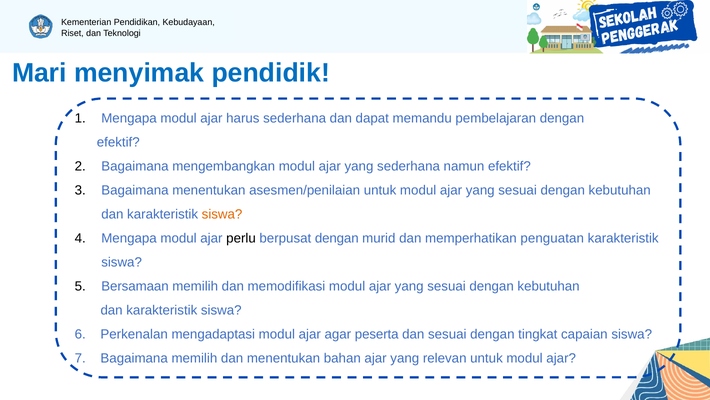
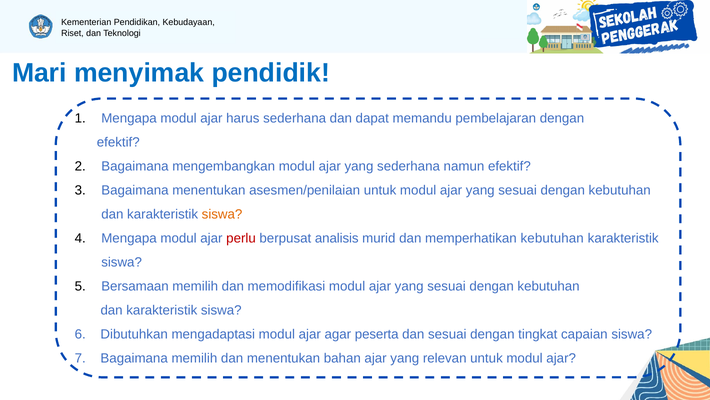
perlu colour: black -> red
berpusat dengan: dengan -> analisis
memperhatikan penguatan: penguatan -> kebutuhan
Perkenalan: Perkenalan -> Dibutuhkan
